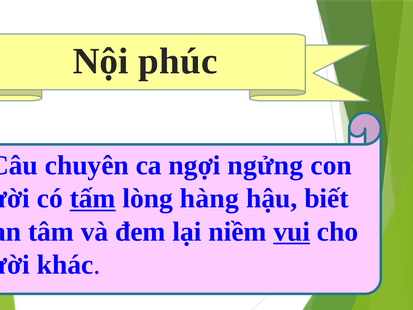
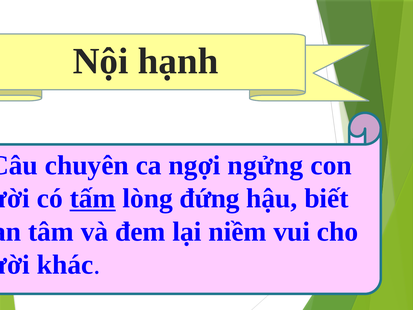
phúc: phúc -> hạnh
hàng: hàng -> đứng
vui underline: present -> none
